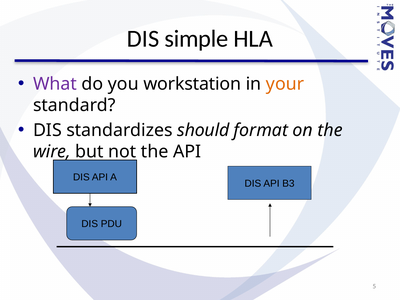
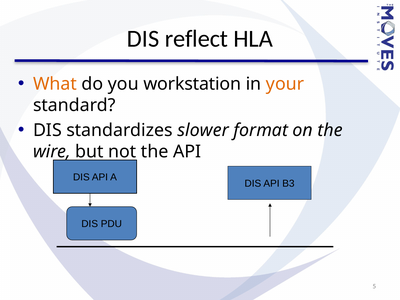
simple: simple -> reflect
What colour: purple -> orange
should: should -> slower
